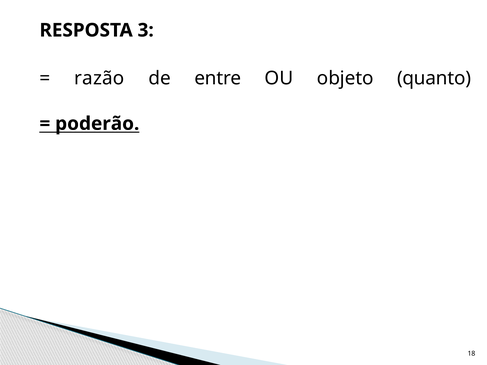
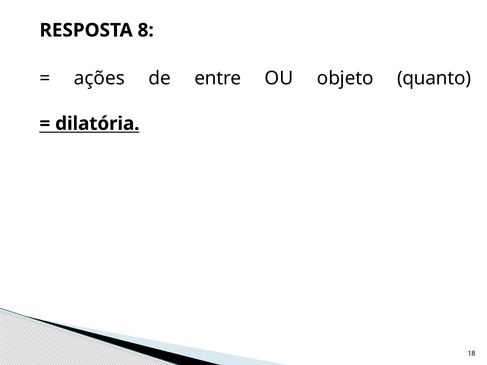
3: 3 -> 8
razão: razão -> ações
poderão: poderão -> dilatória
